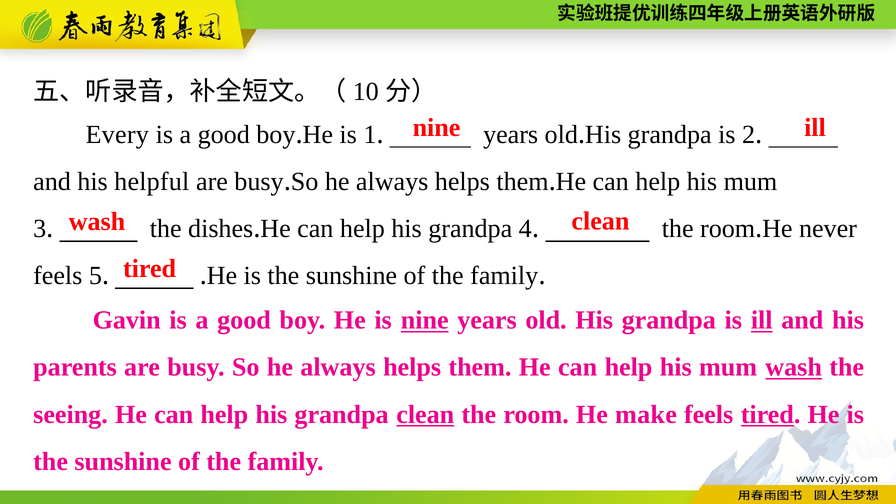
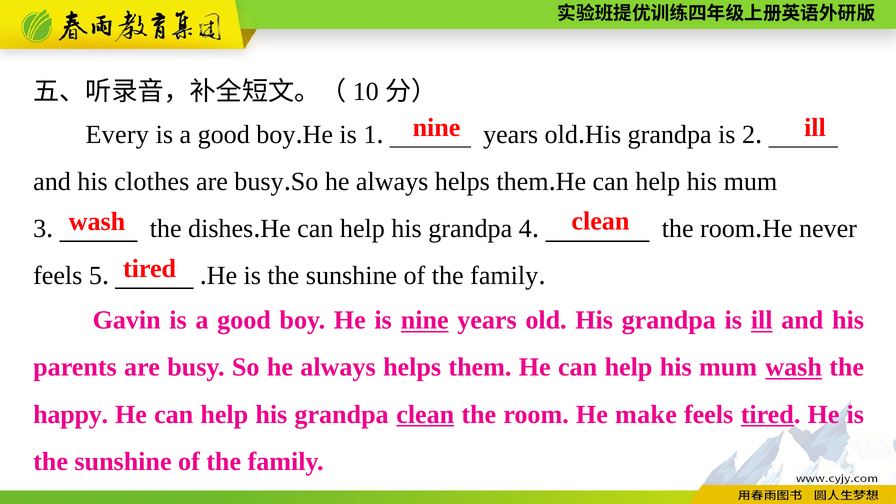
helpful: helpful -> clothes
seeing: seeing -> happy
